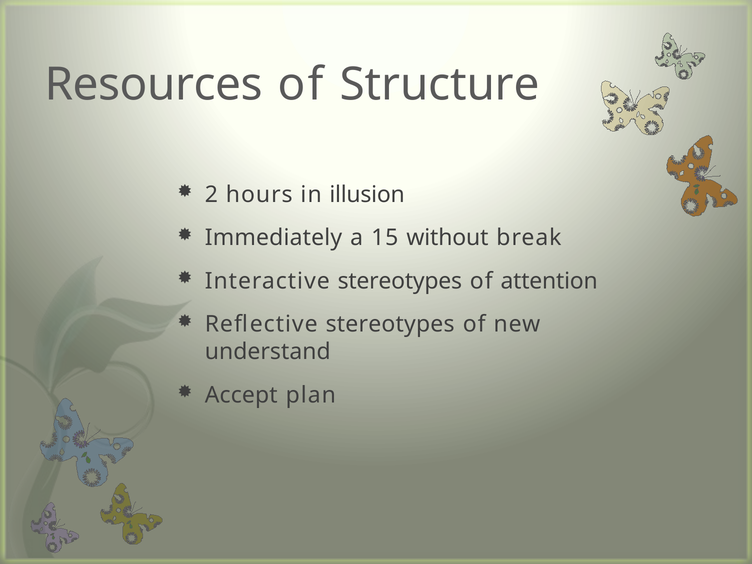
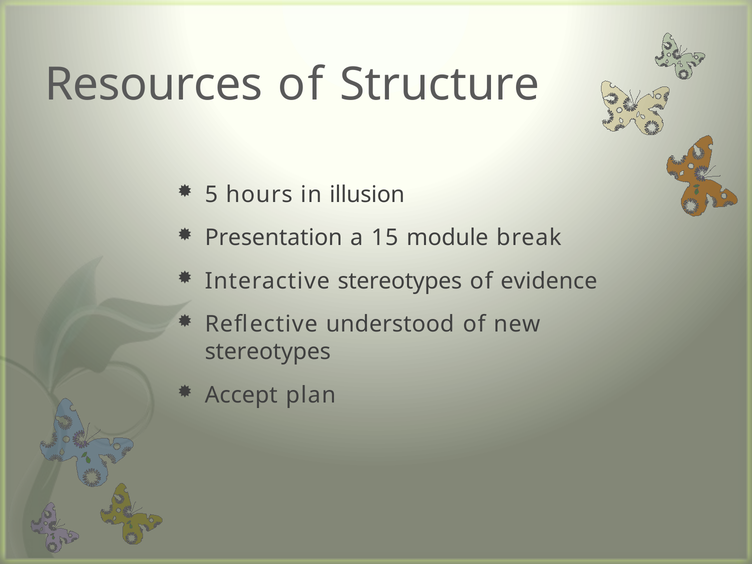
2: 2 -> 5
Immediately: Immediately -> Presentation
without: without -> module
attention: attention -> evidence
Reflective stereotypes: stereotypes -> understood
understand at (268, 352): understand -> stereotypes
